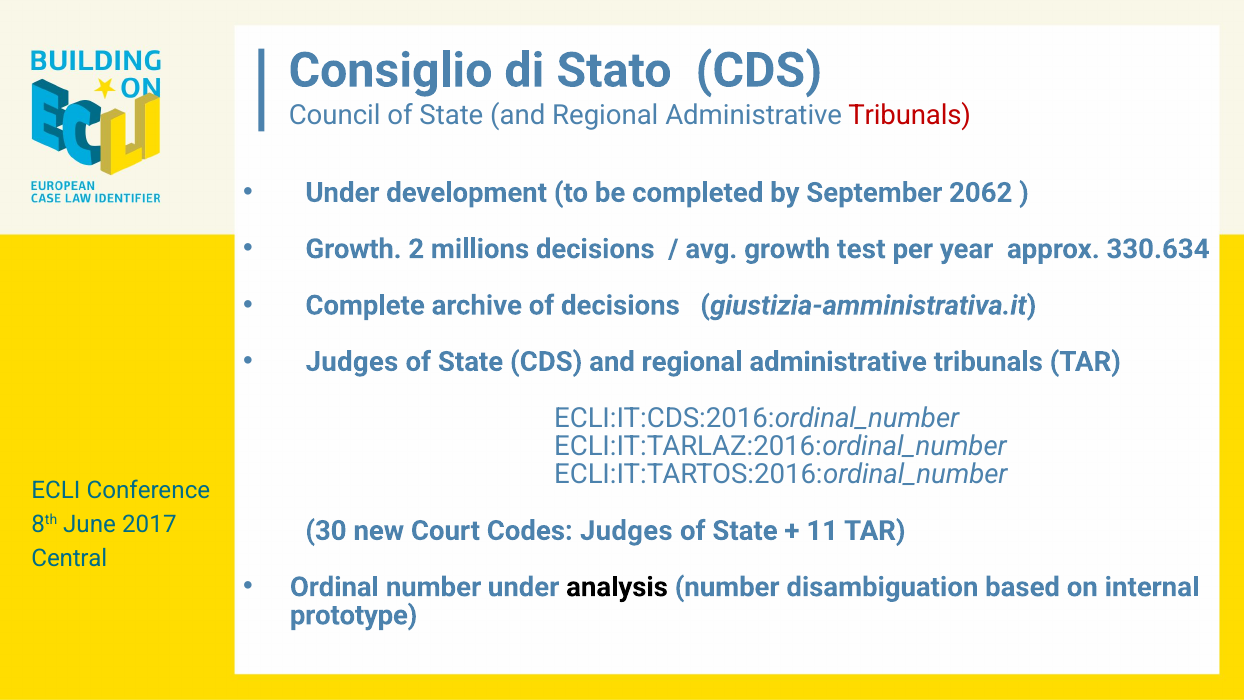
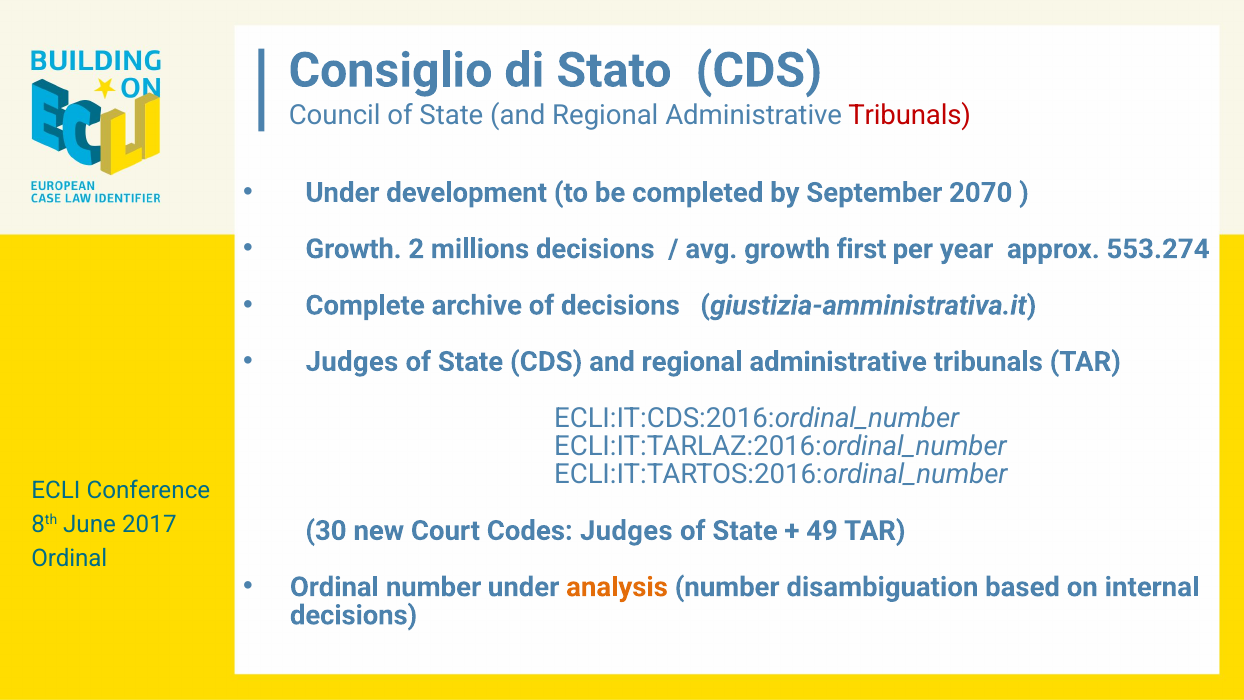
2062: 2062 -> 2070
test: test -> first
330.634: 330.634 -> 553.274
11: 11 -> 49
Central at (69, 558): Central -> Ordinal
analysis colour: black -> orange
prototype at (354, 615): prototype -> decisions
